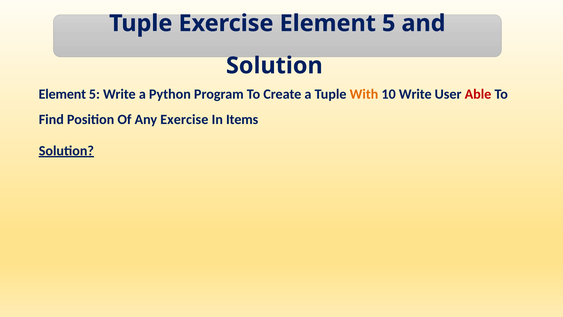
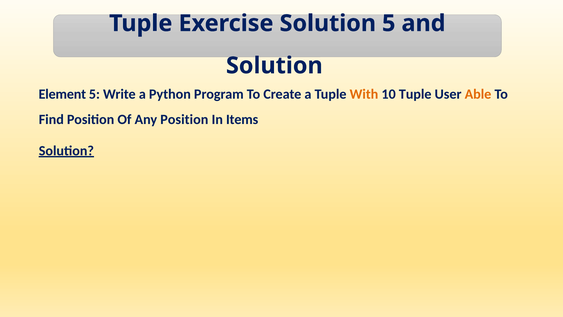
Exercise Element: Element -> Solution
10 Write: Write -> Tuple
Able colour: red -> orange
Any Exercise: Exercise -> Position
